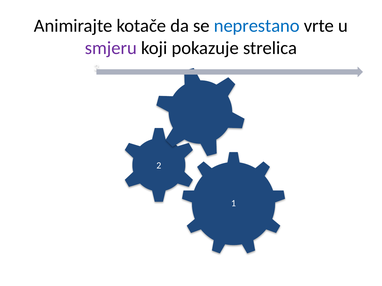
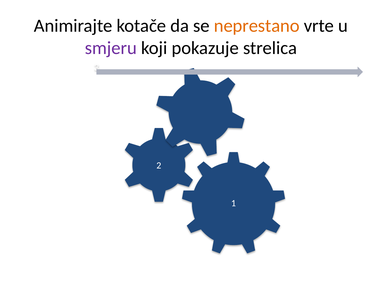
neprestano colour: blue -> orange
